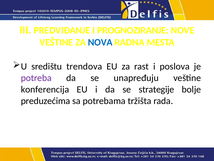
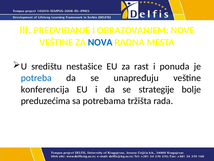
PROGNOZIRANJE: PROGNOZIRANJE -> OBRAZOVANJEM
trendova: trendova -> nestašice
poslova: poslova -> ponuda
potreba colour: purple -> blue
